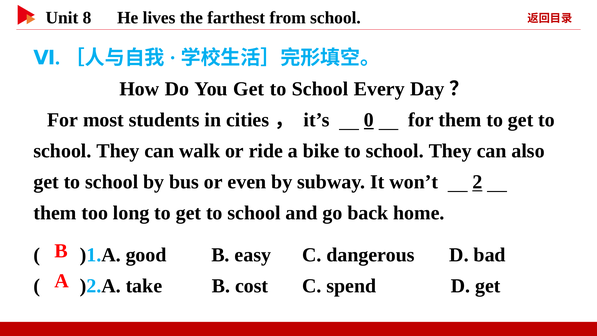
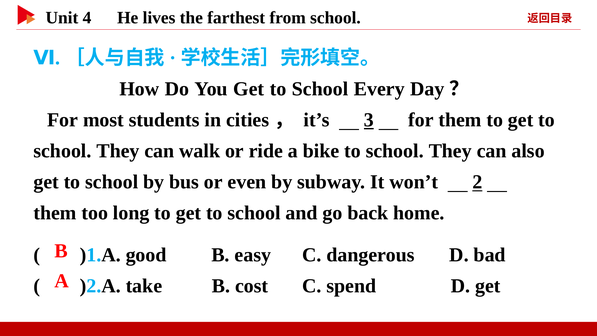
8: 8 -> 4
0: 0 -> 3
